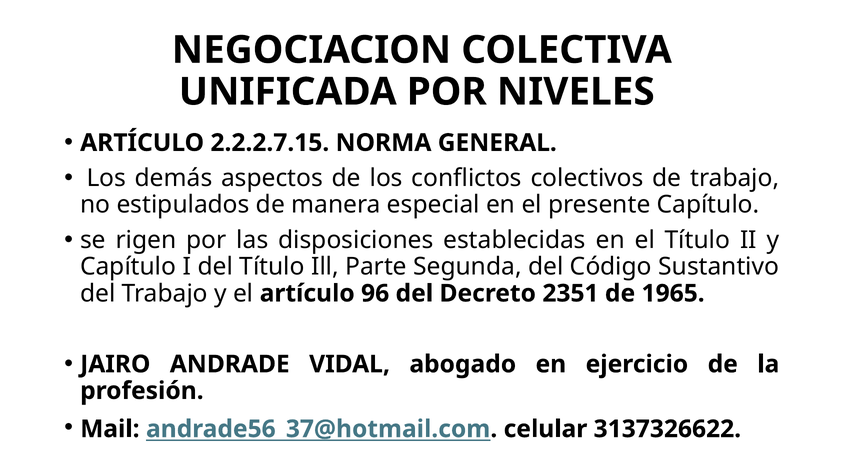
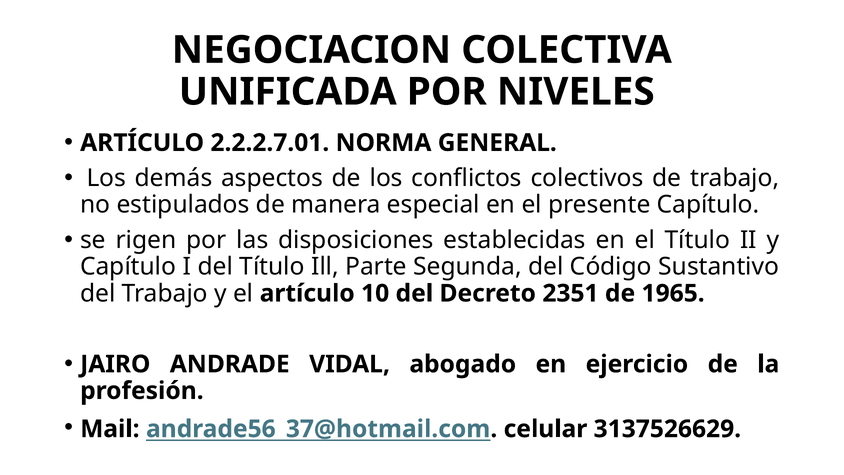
2.2.2.7.15: 2.2.2.7.15 -> 2.2.2.7.01
96: 96 -> 10
3137326622: 3137326622 -> 3137526629
